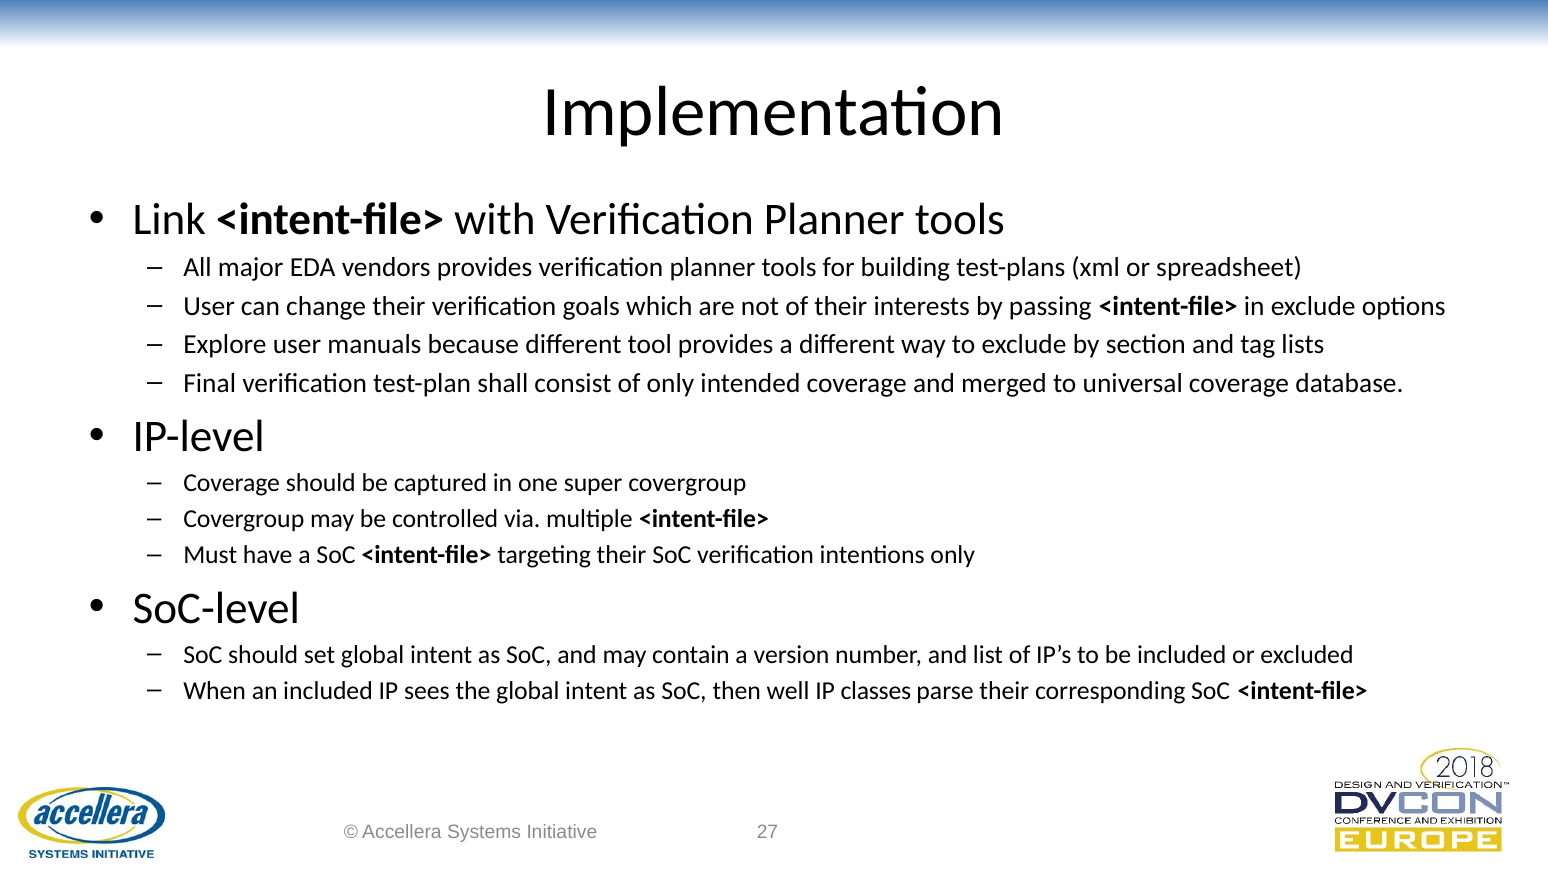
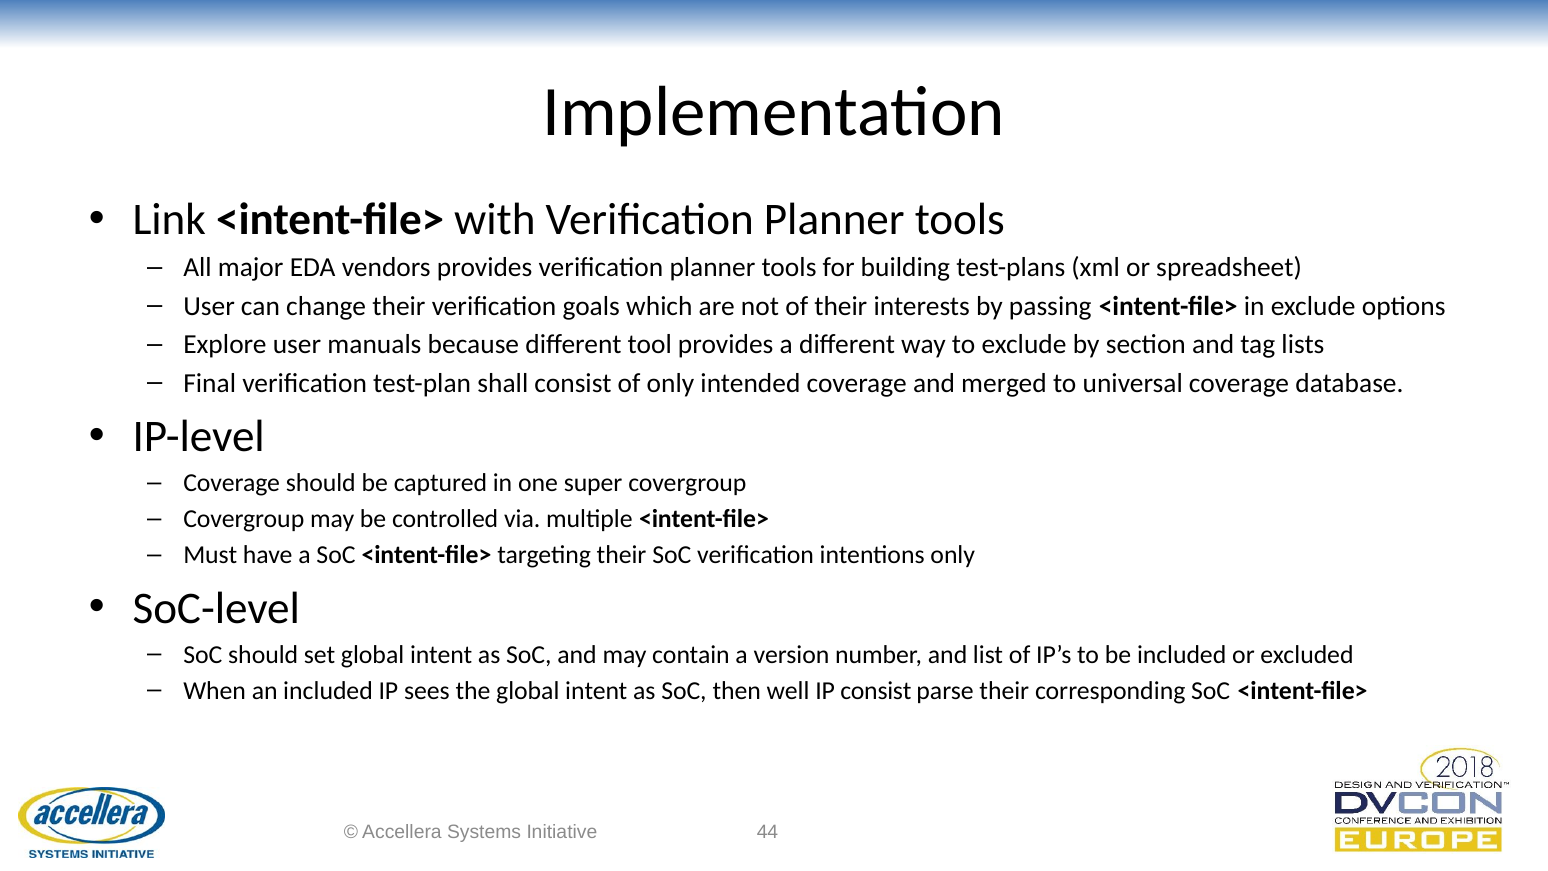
IP classes: classes -> consist
27: 27 -> 44
